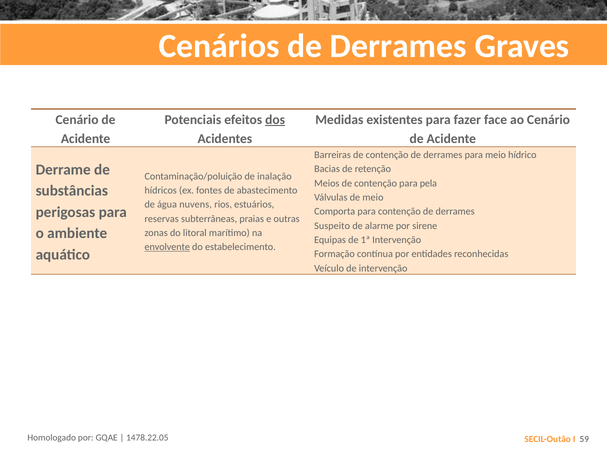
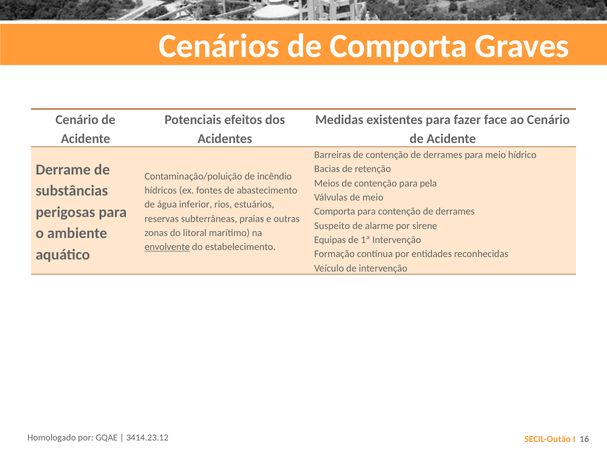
Cenários de Derrames: Derrames -> Comporta
dos underline: present -> none
inalação: inalação -> incêndio
nuvens: nuvens -> inferior
1478.22.05: 1478.22.05 -> 3414.23.12
59: 59 -> 16
